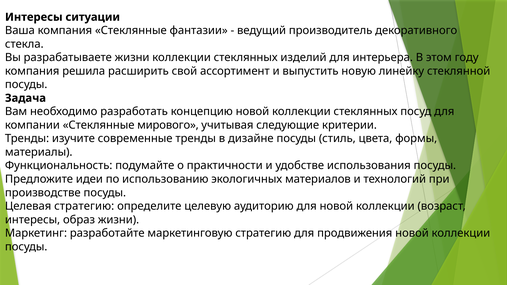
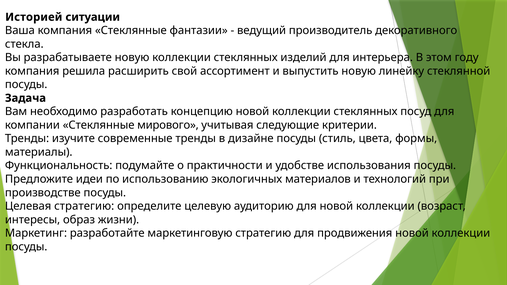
Интересы at (34, 17): Интересы -> Историей
разрабатываете жизни: жизни -> новую
